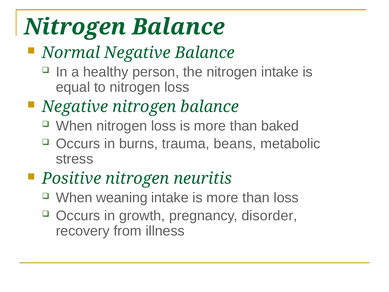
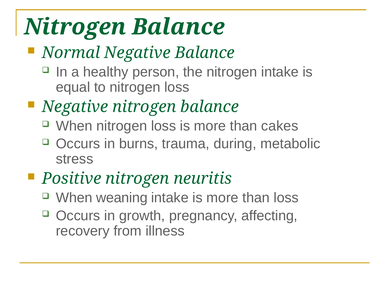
baked: baked -> cakes
beans: beans -> during
disorder: disorder -> affecting
